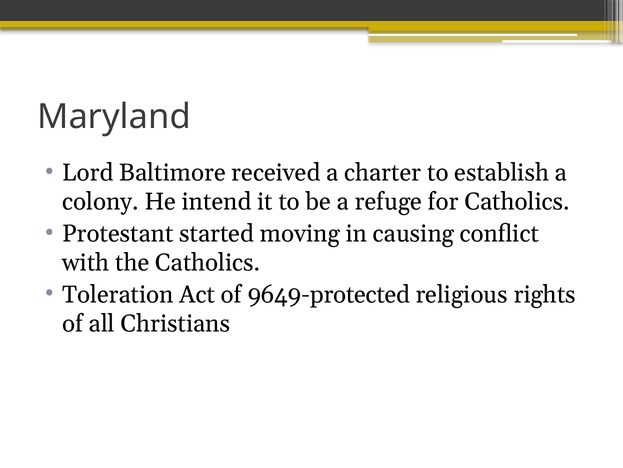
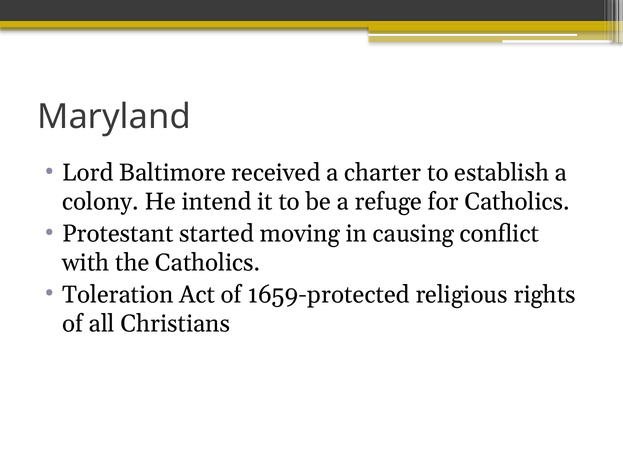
9649-protected: 9649-protected -> 1659-protected
